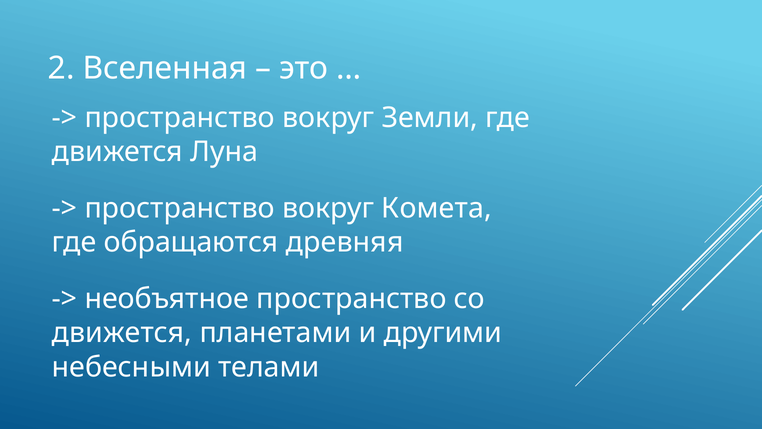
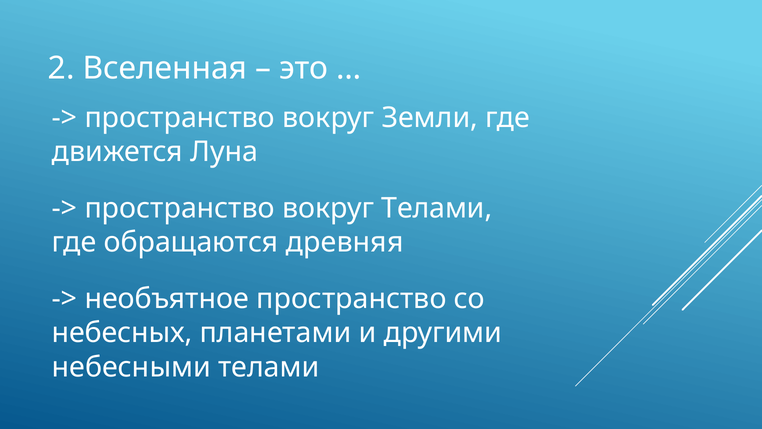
вокруг Комета: Комета -> Телами
движется at (122, 333): движется -> небесных
